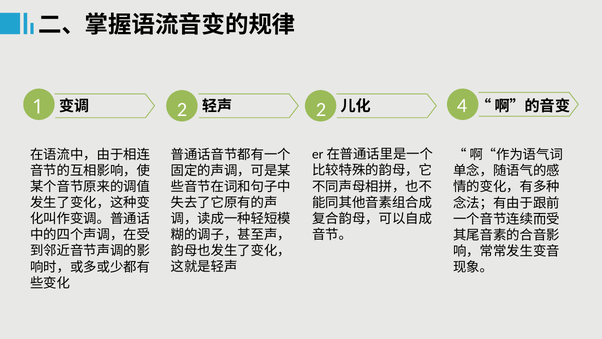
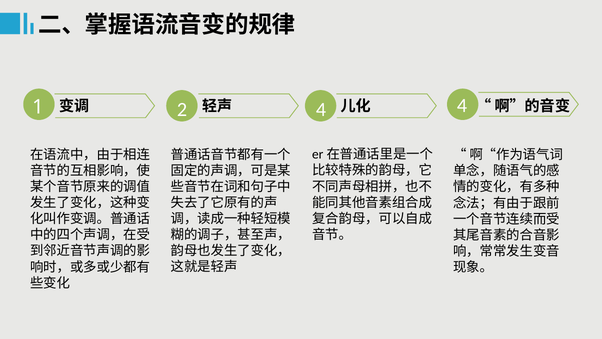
2 2: 2 -> 4
